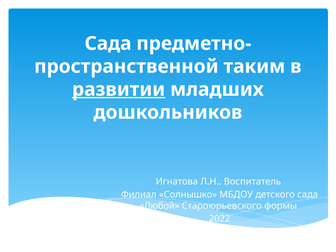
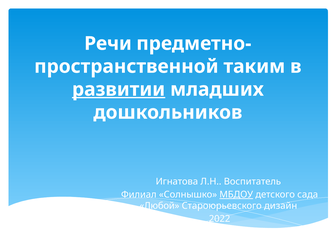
Сада at (108, 44): Сада -> Речи
МБДОУ underline: none -> present
формы: формы -> дизайн
